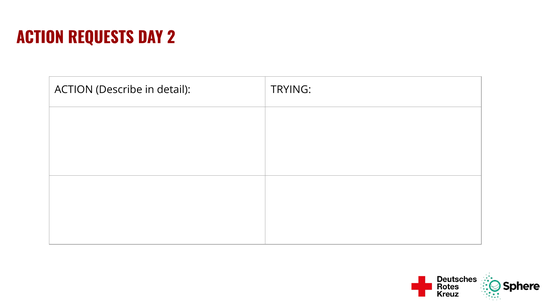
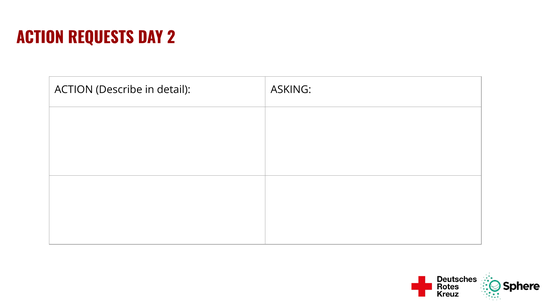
TRYING: TRYING -> ASKING
